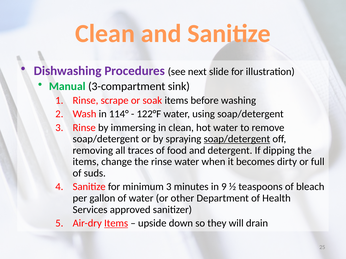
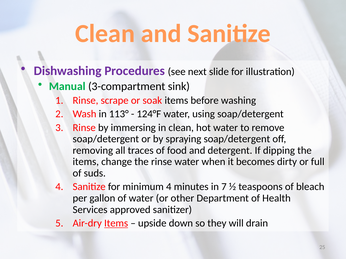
114°: 114° -> 113°
122°F: 122°F -> 124°F
soap/detergent at (237, 139) underline: present -> none
minimum 3: 3 -> 4
9: 9 -> 7
